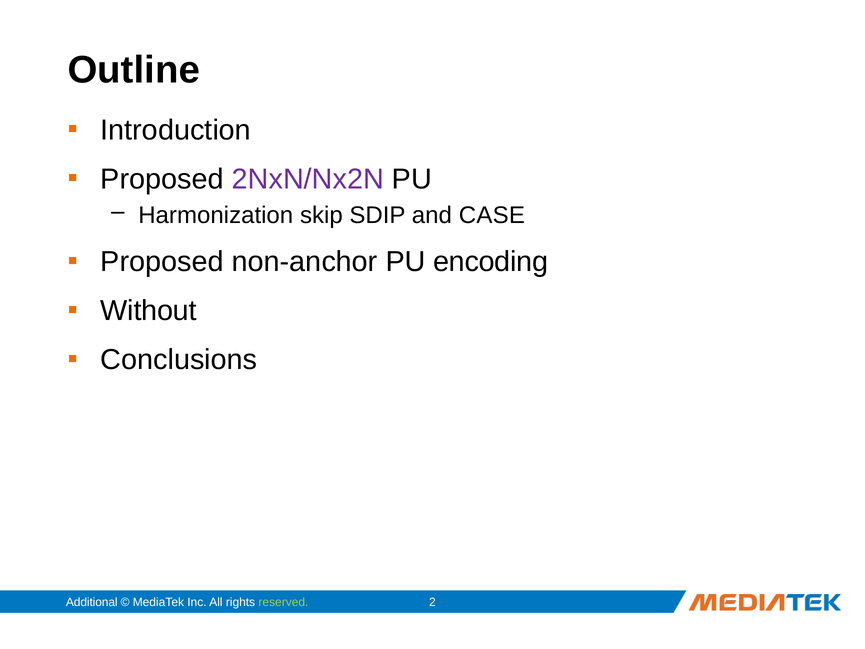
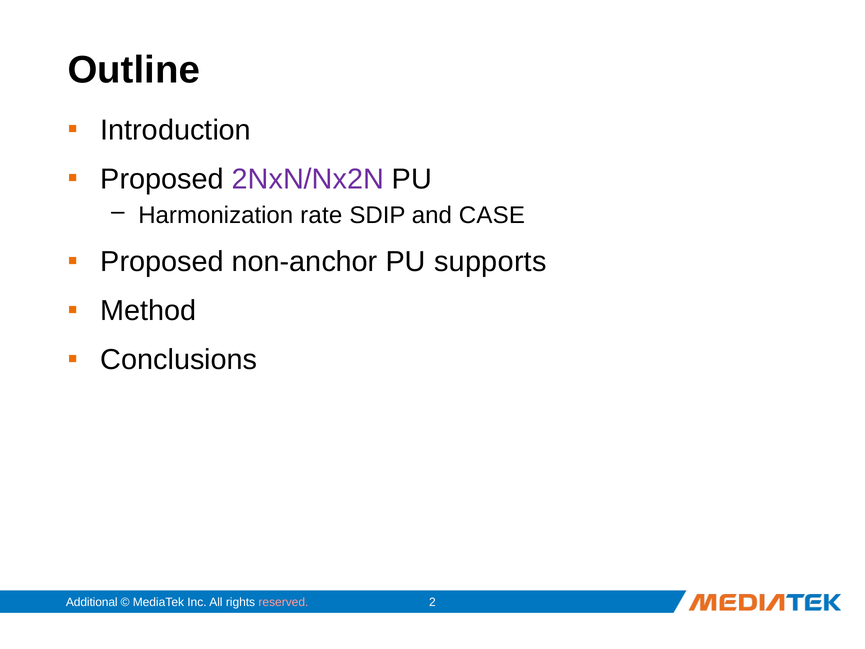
skip: skip -> rate
encoding: encoding -> supports
Without: Without -> Method
reserved colour: light green -> pink
